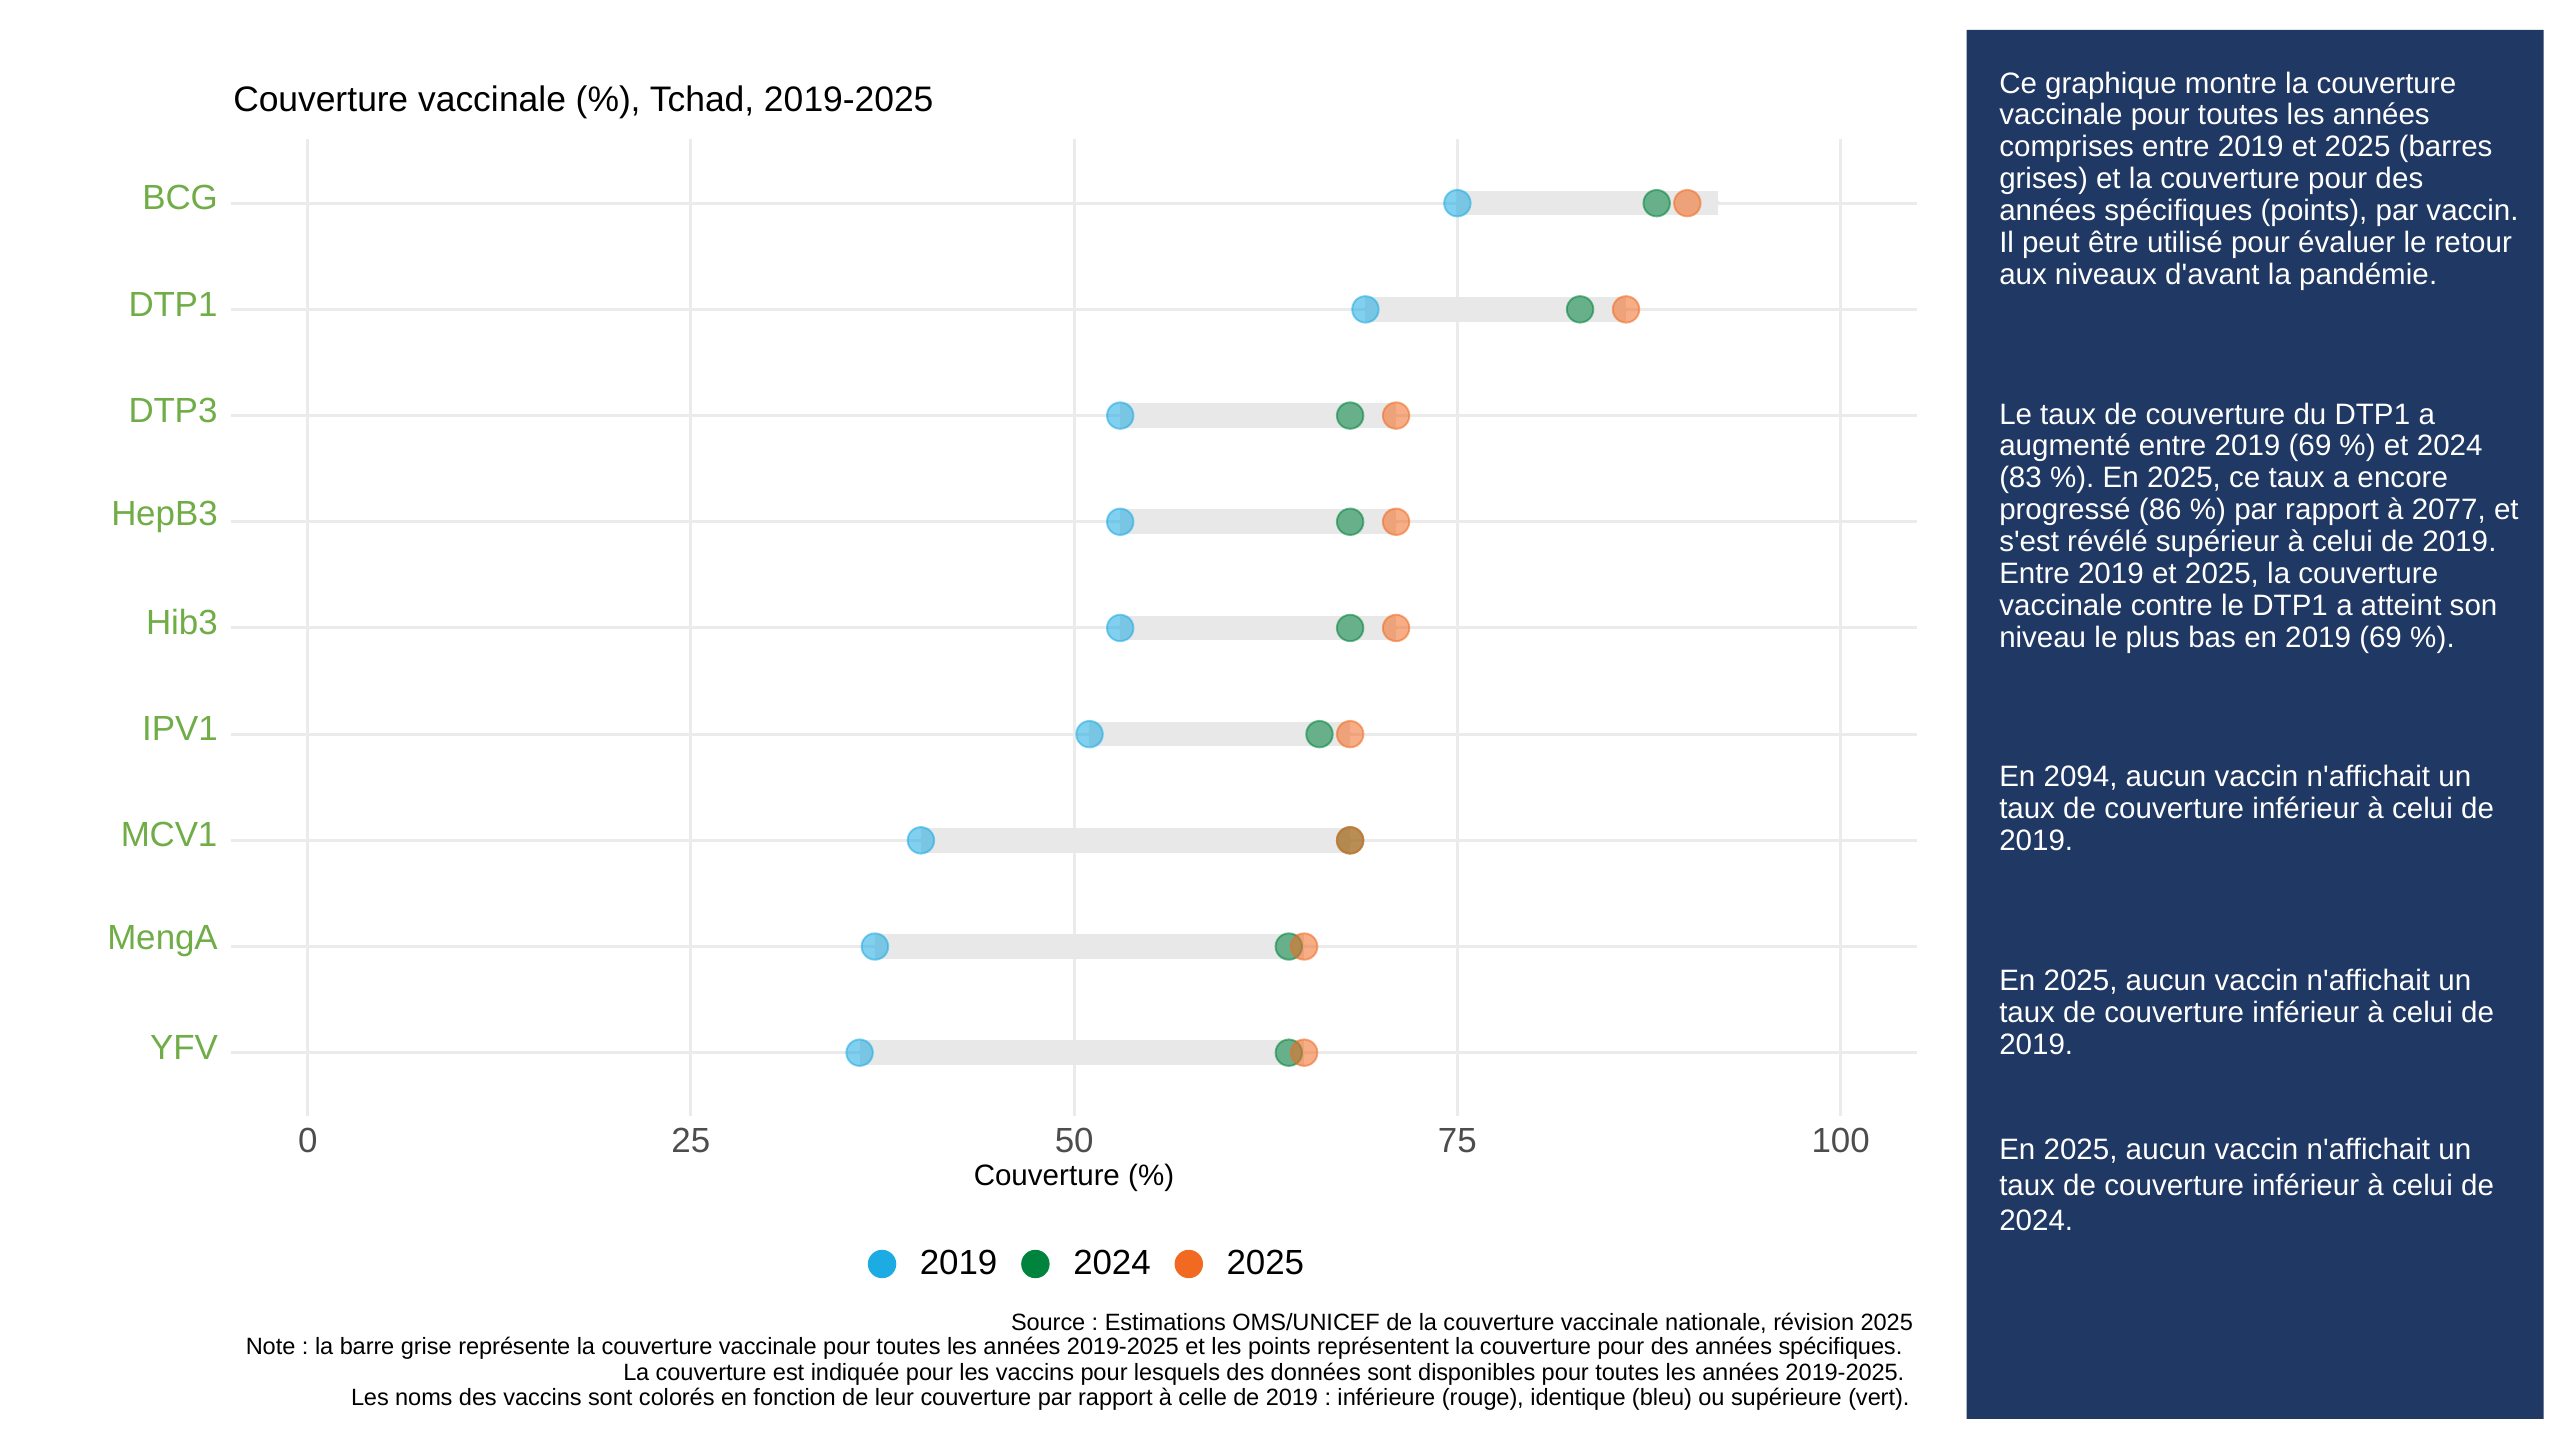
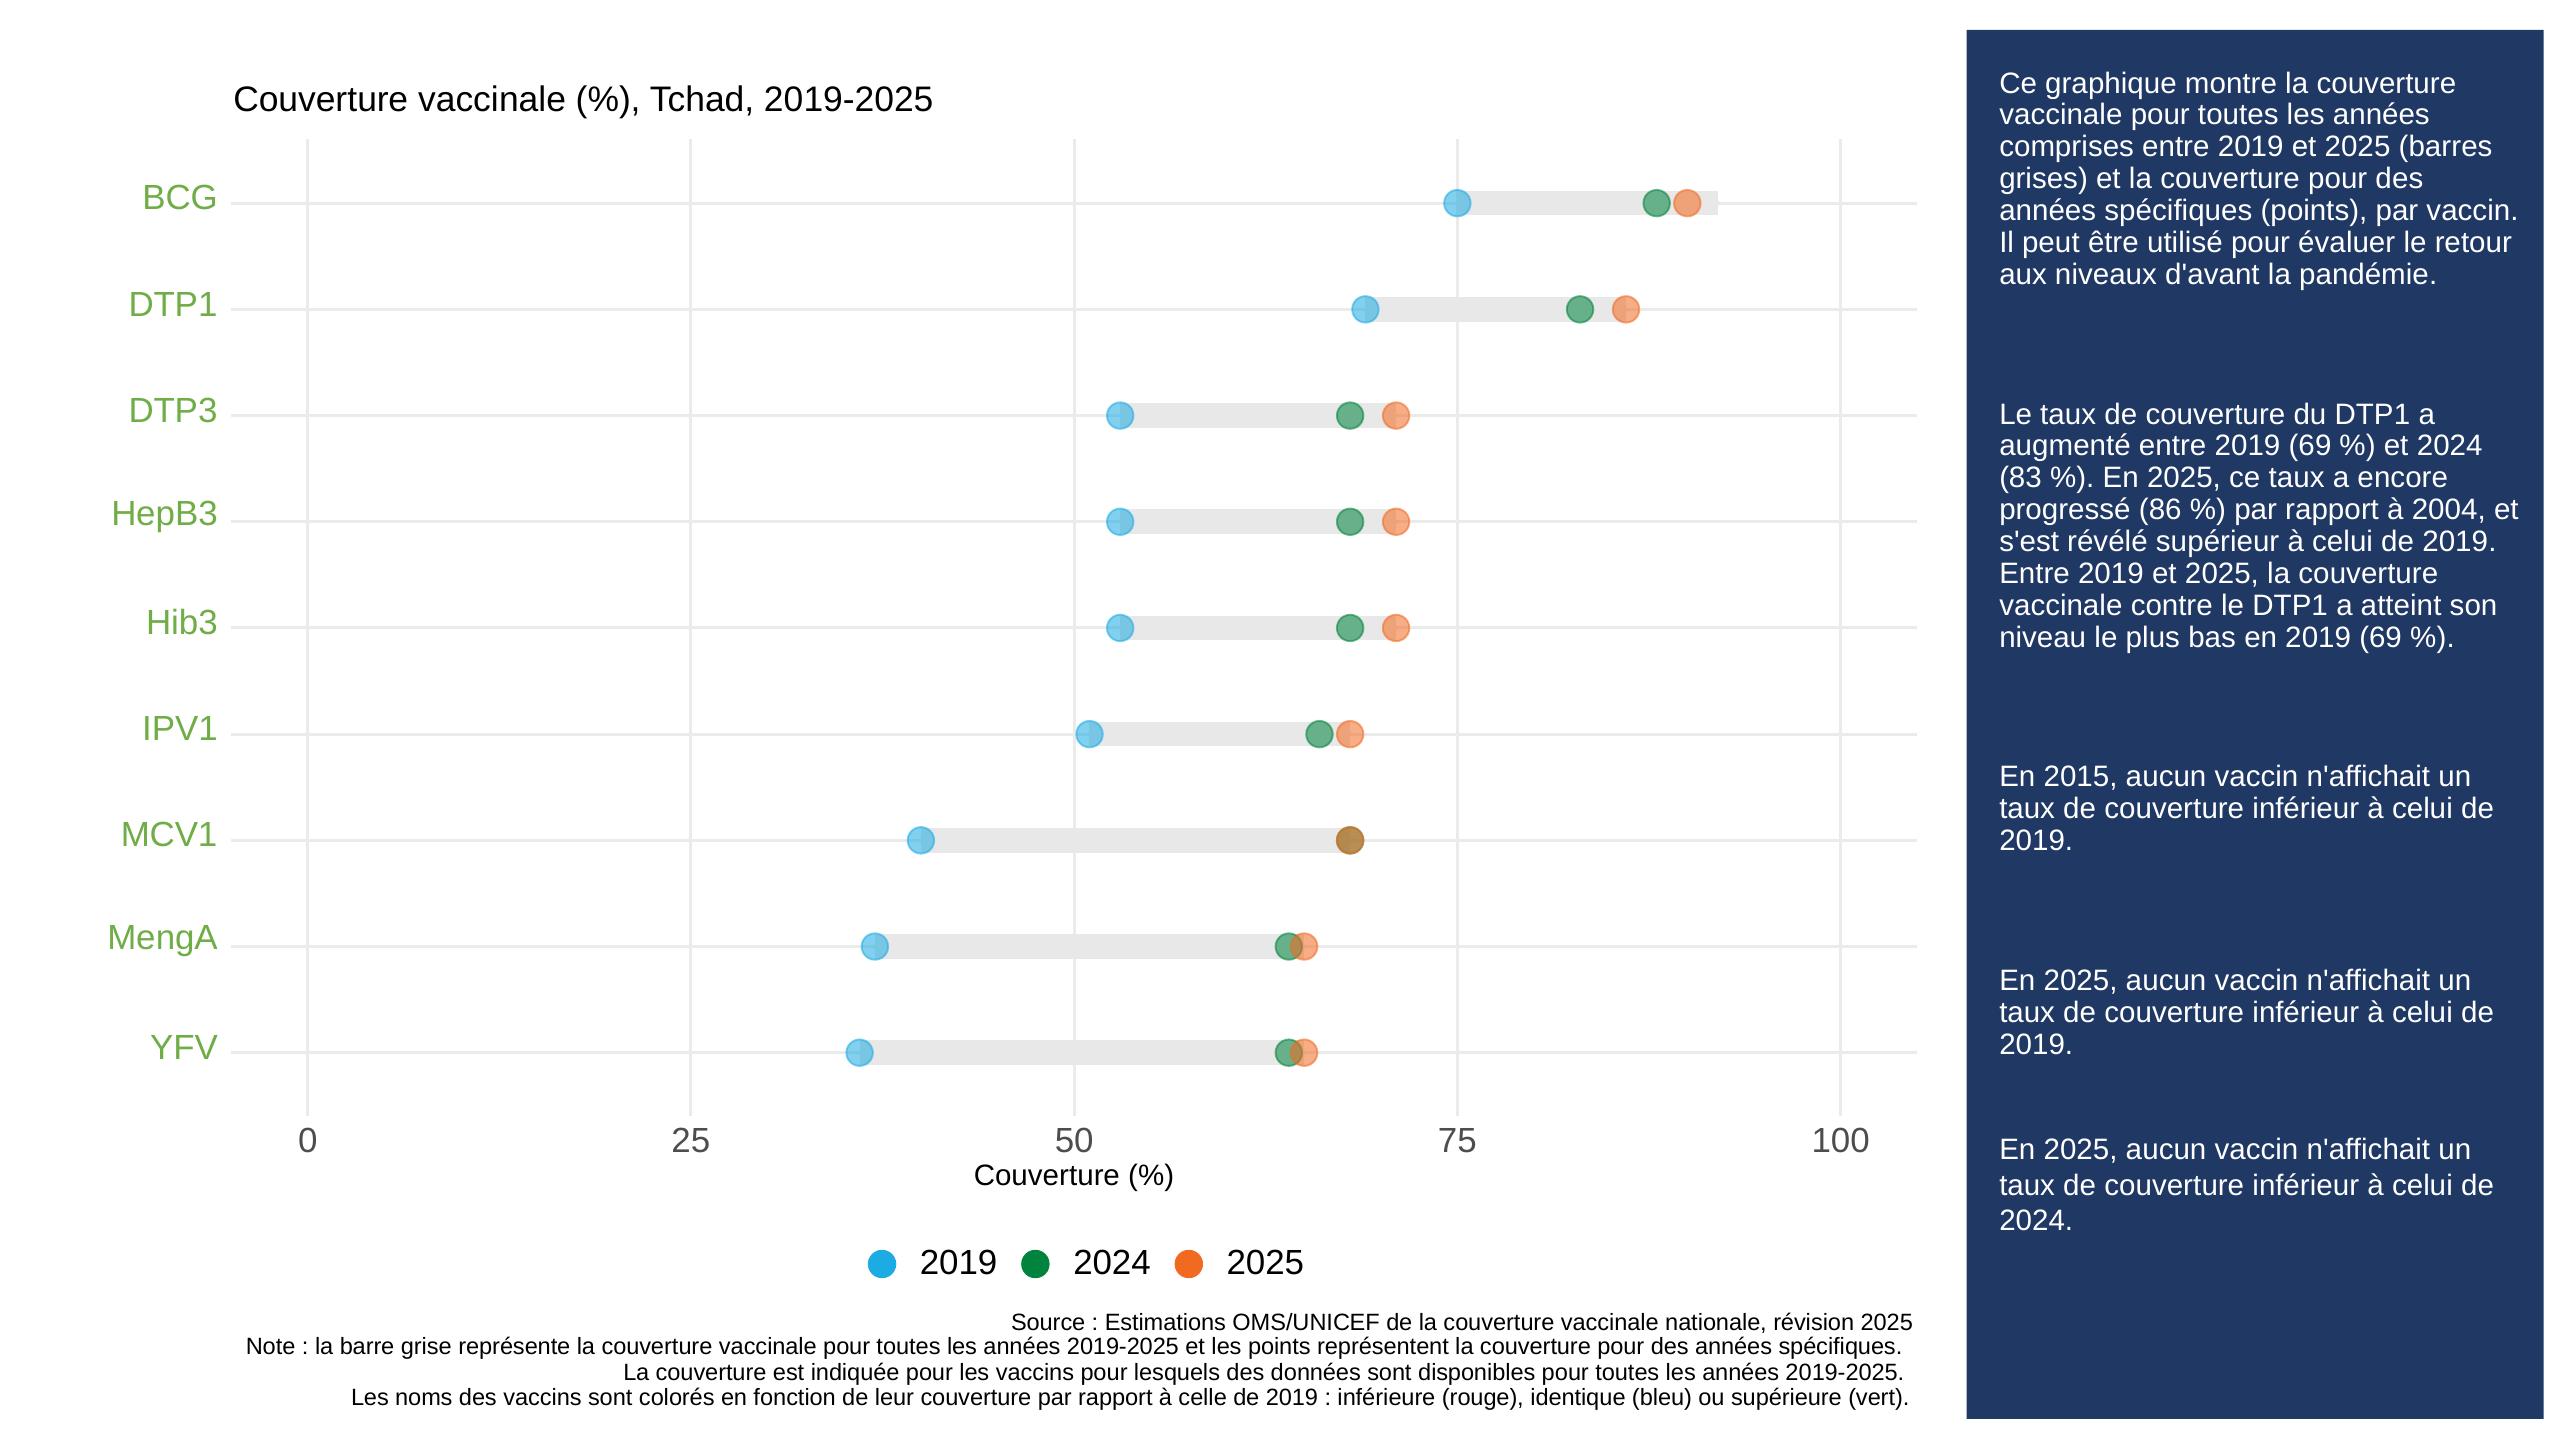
2077: 2077 -> 2004
2094: 2094 -> 2015
